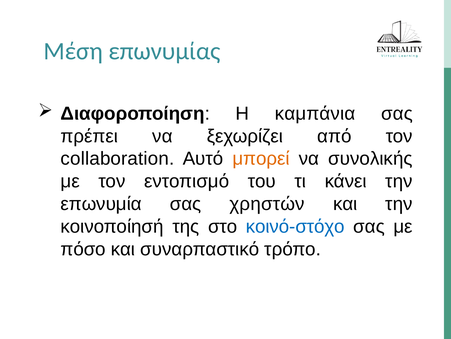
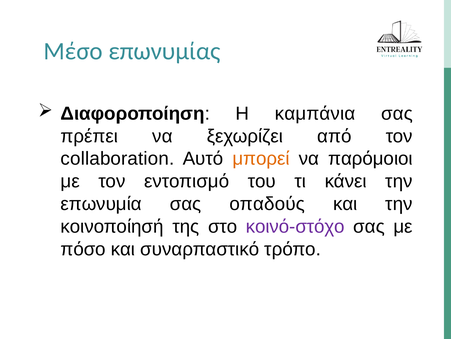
Μέση: Μέση -> Μέσο
συνολικής: συνολικής -> παρόμοιοι
χρηστών: χρηστών -> οπαδούς
κοινό-στόχο colour: blue -> purple
